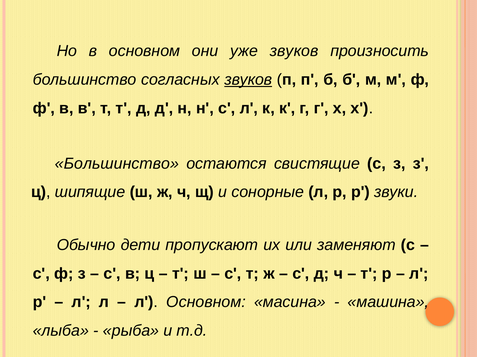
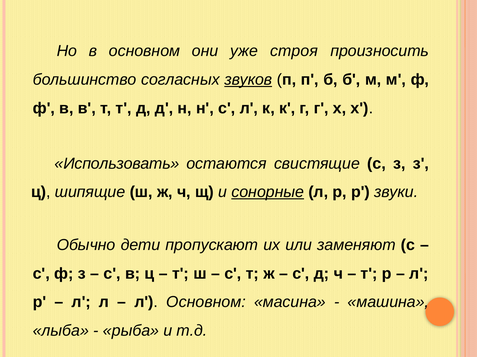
уже звуков: звуков -> строя
Большинство at (117, 164): Большинство -> Использовать
сонорные underline: none -> present
